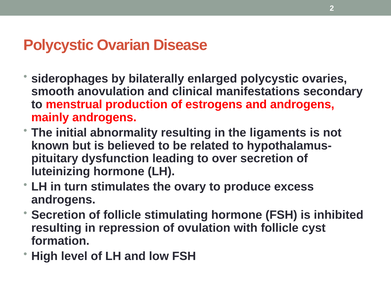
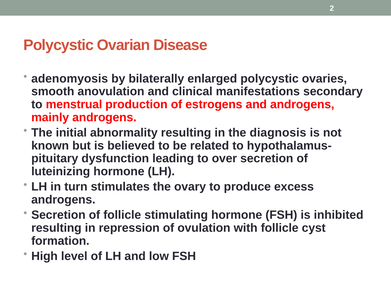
siderophages: siderophages -> adenomyosis
ligaments: ligaments -> diagnosis
